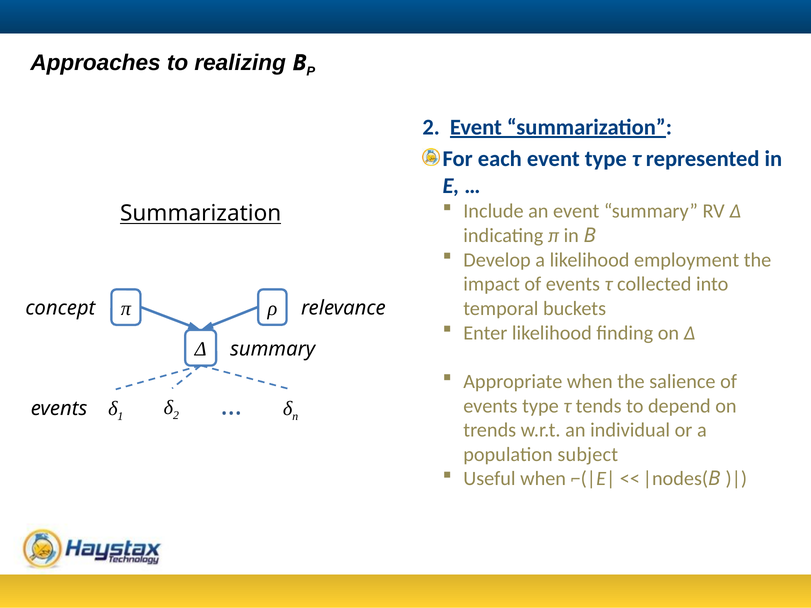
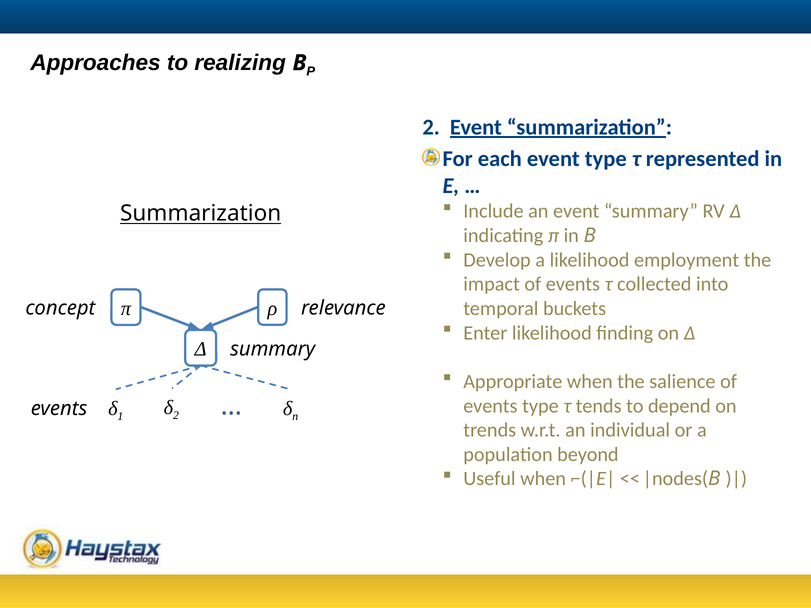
subject: subject -> beyond
